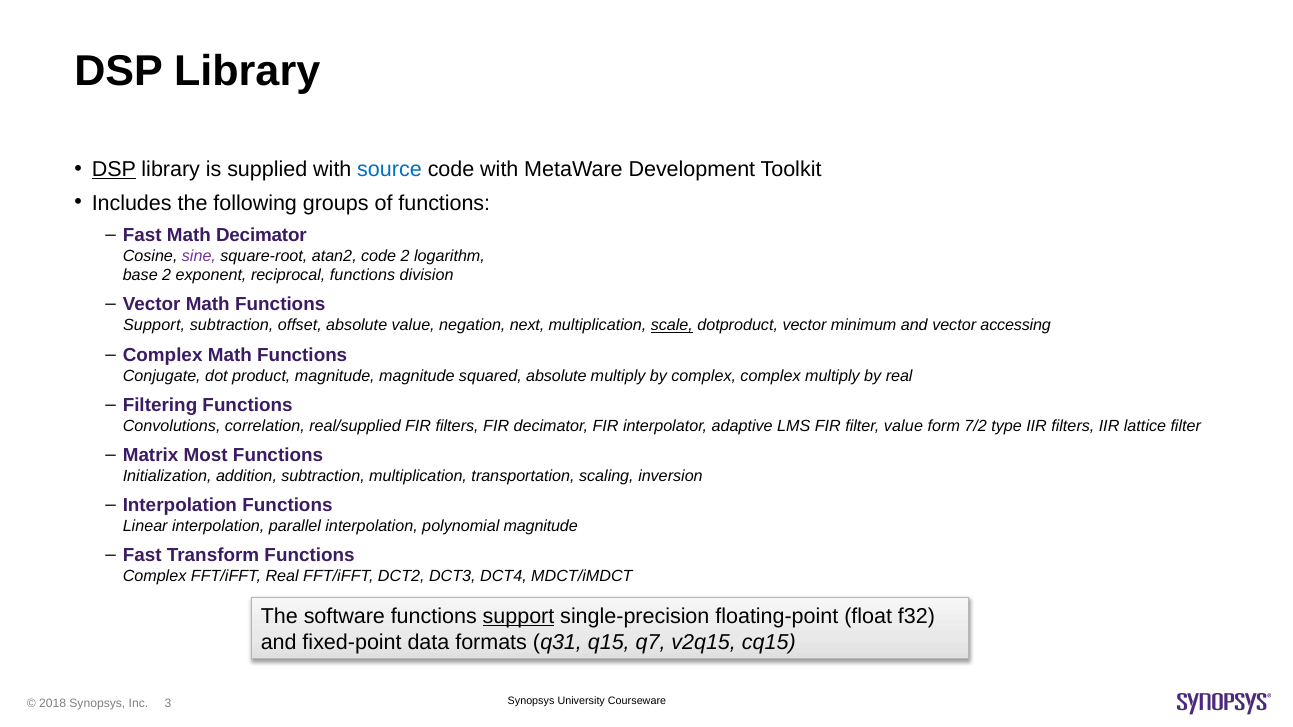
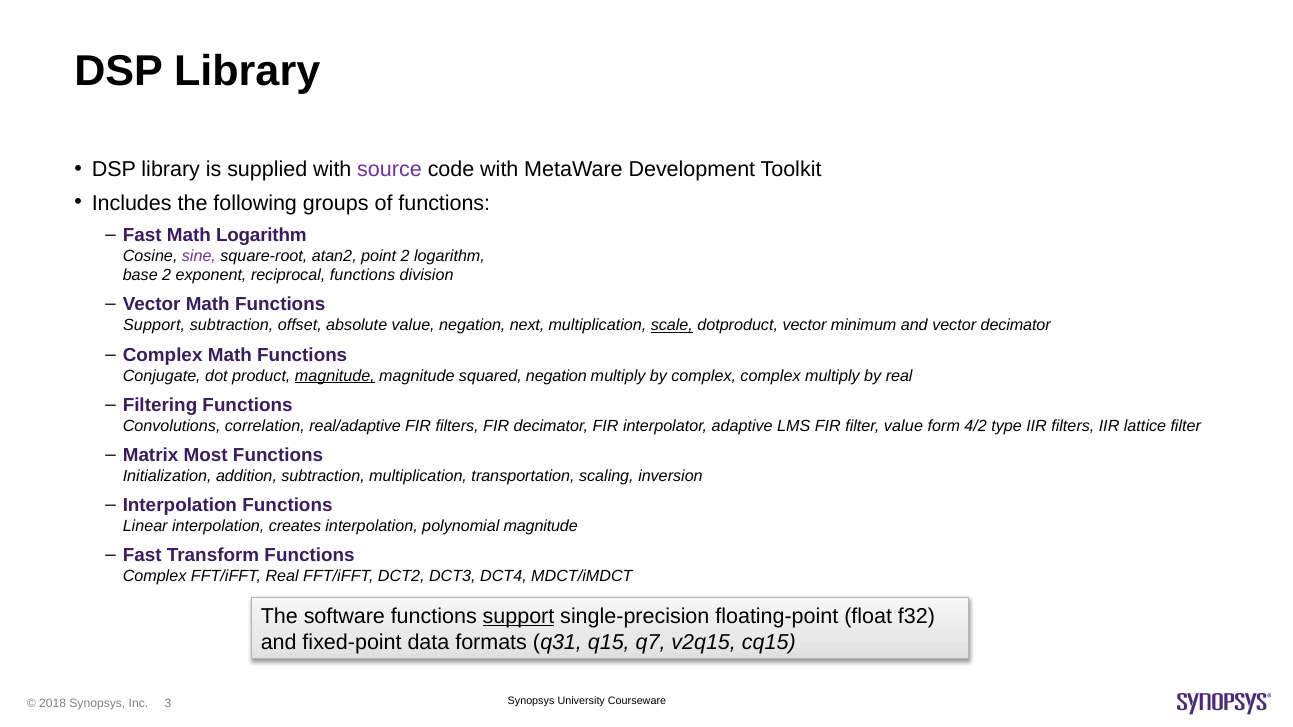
DSP at (114, 169) underline: present -> none
source colour: blue -> purple
Math Decimator: Decimator -> Logarithm
atan2 code: code -> point
vector accessing: accessing -> decimator
magnitude at (335, 376) underline: none -> present
squared absolute: absolute -> negation
real/supplied: real/supplied -> real/adaptive
7/2: 7/2 -> 4/2
parallel: parallel -> creates
